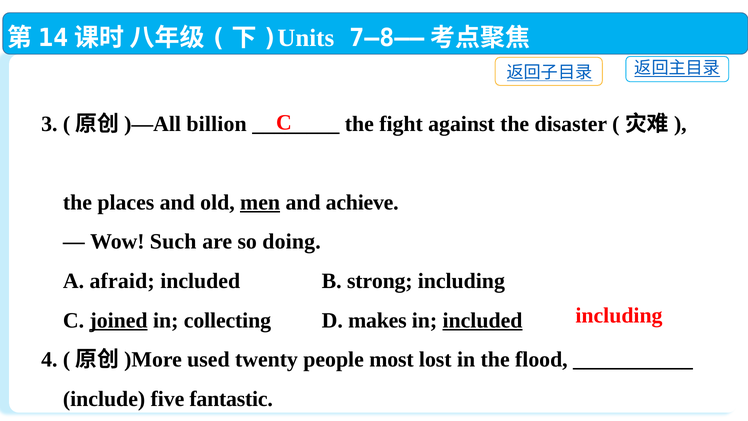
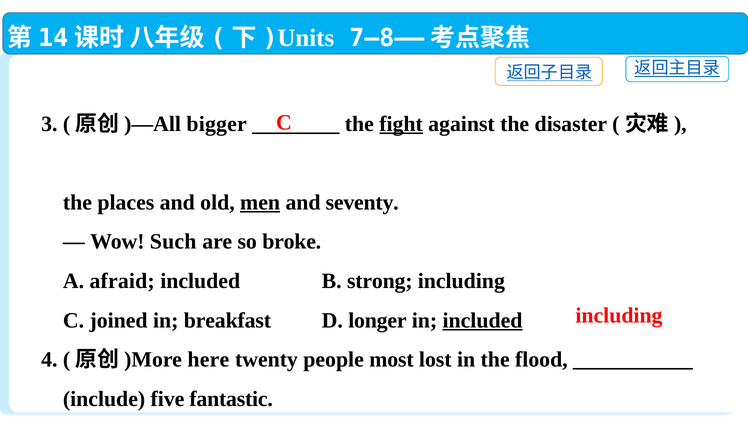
billion: billion -> bigger
fight underline: none -> present
achieve: achieve -> seventy
doing: doing -> broke
joined underline: present -> none
collecting: collecting -> breakfast
makes: makes -> longer
used: used -> here
